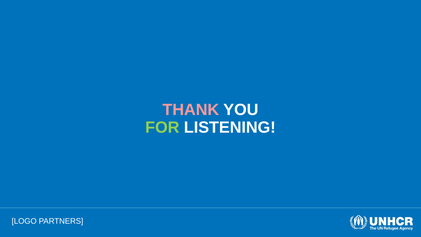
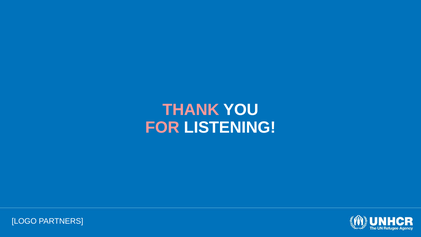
FOR colour: light green -> pink
